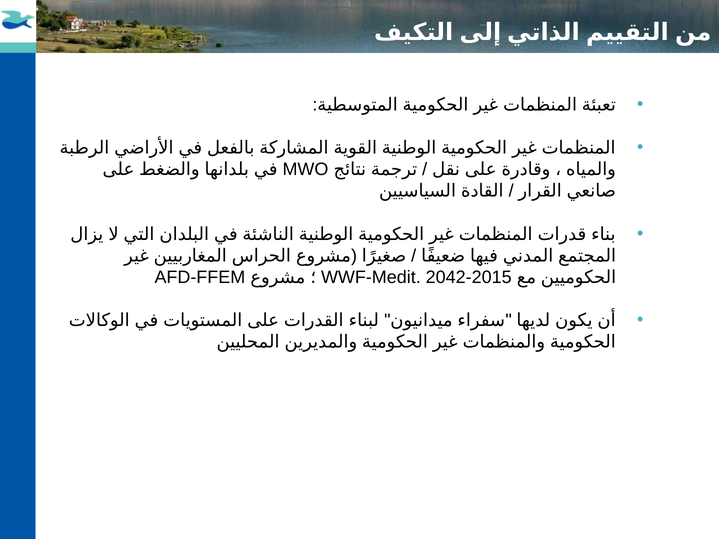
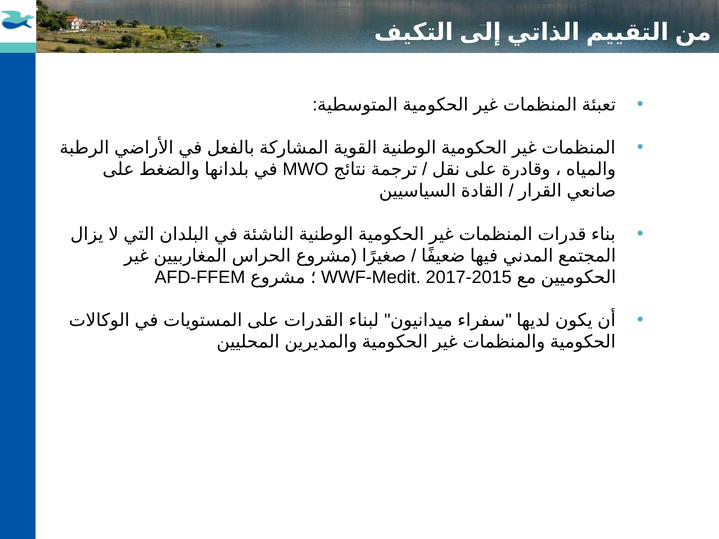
2042-2015: 2042-2015 -> 2017-2015
